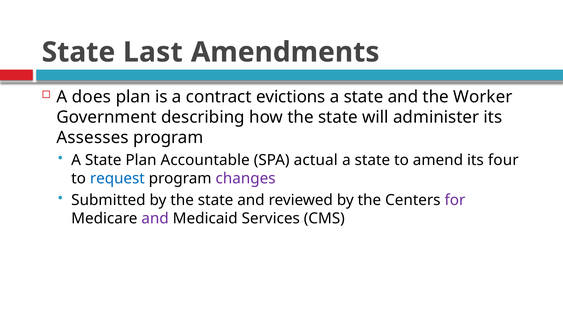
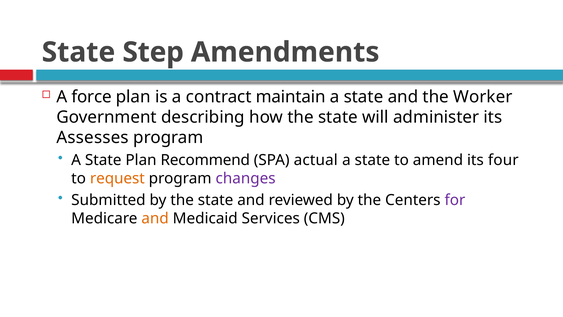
Last: Last -> Step
does: does -> force
evictions: evictions -> maintain
Accountable: Accountable -> Recommend
request colour: blue -> orange
and at (155, 218) colour: purple -> orange
